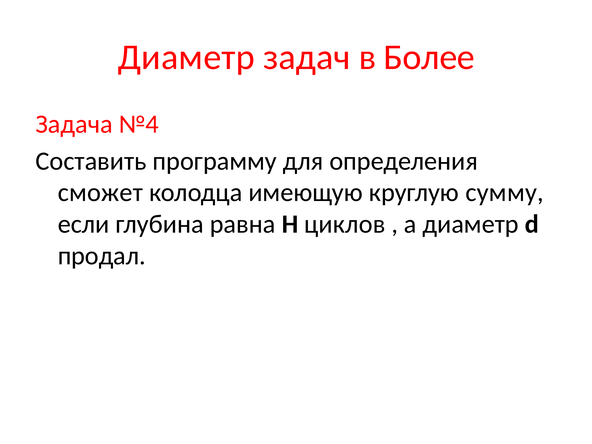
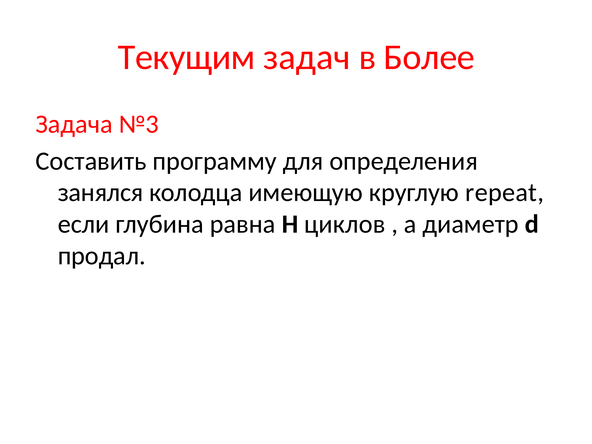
Диаметр at (186, 57): Диаметр -> Текущим
№4: №4 -> №3
сможет: сможет -> занялся
сумму: сумму -> repeat
